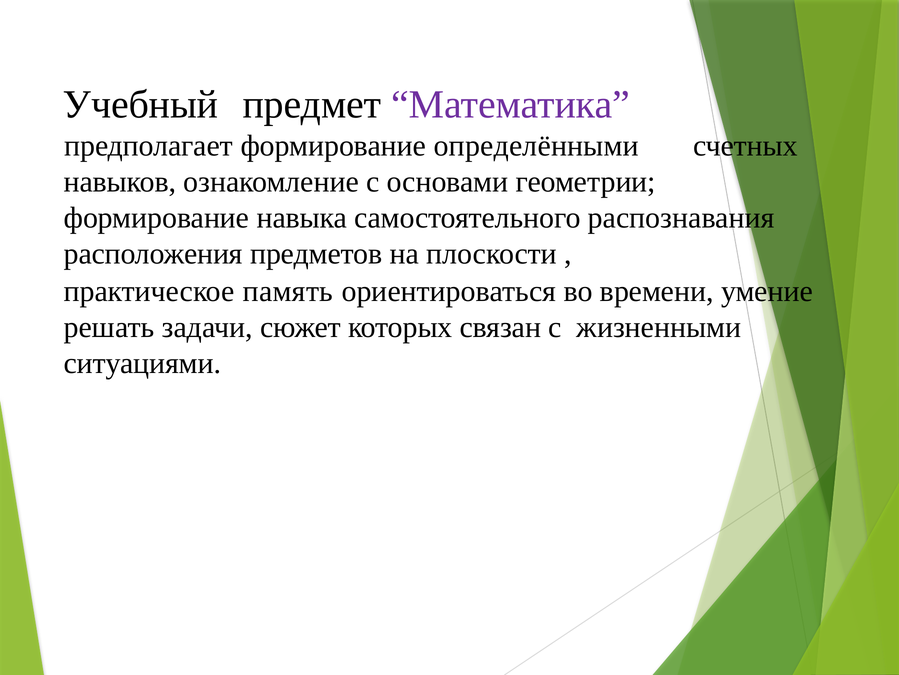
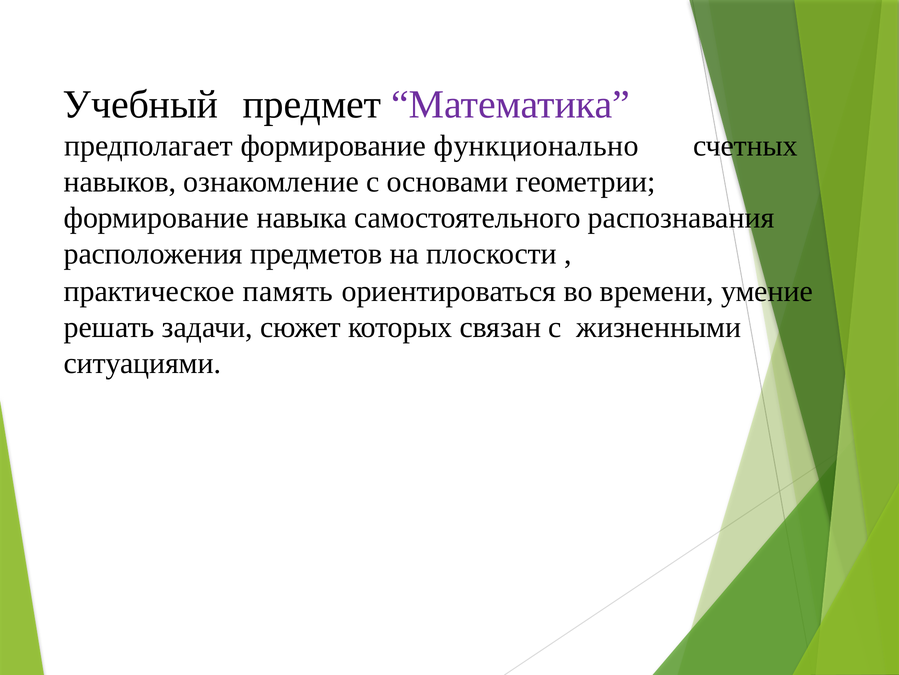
определёнными: определёнными -> функционально
